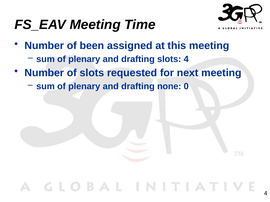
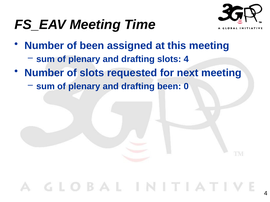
drafting none: none -> been
